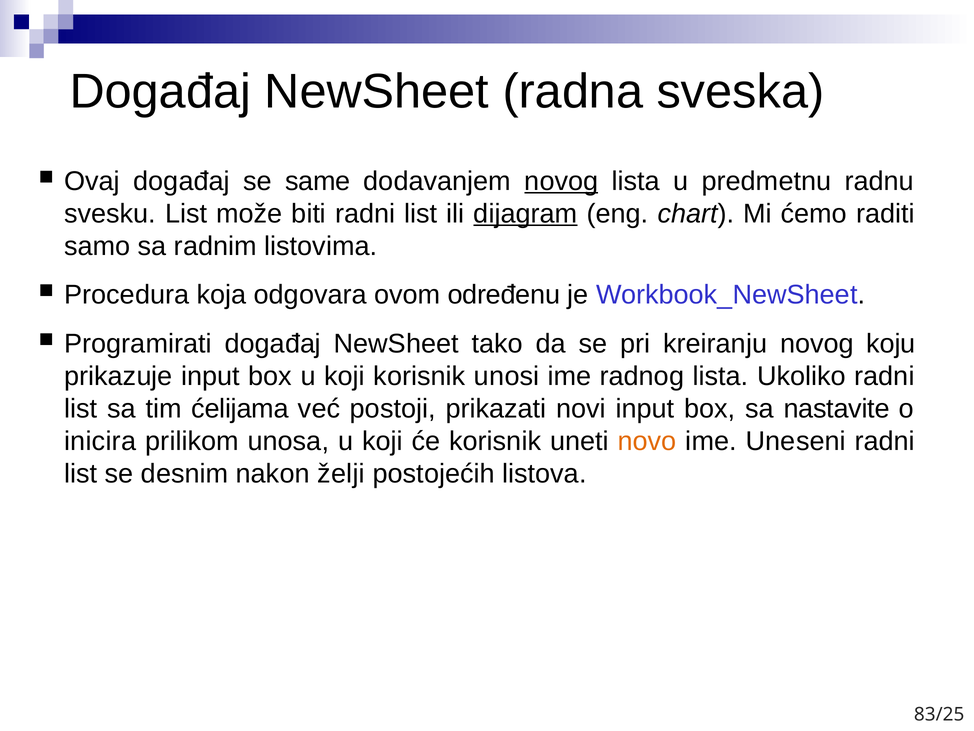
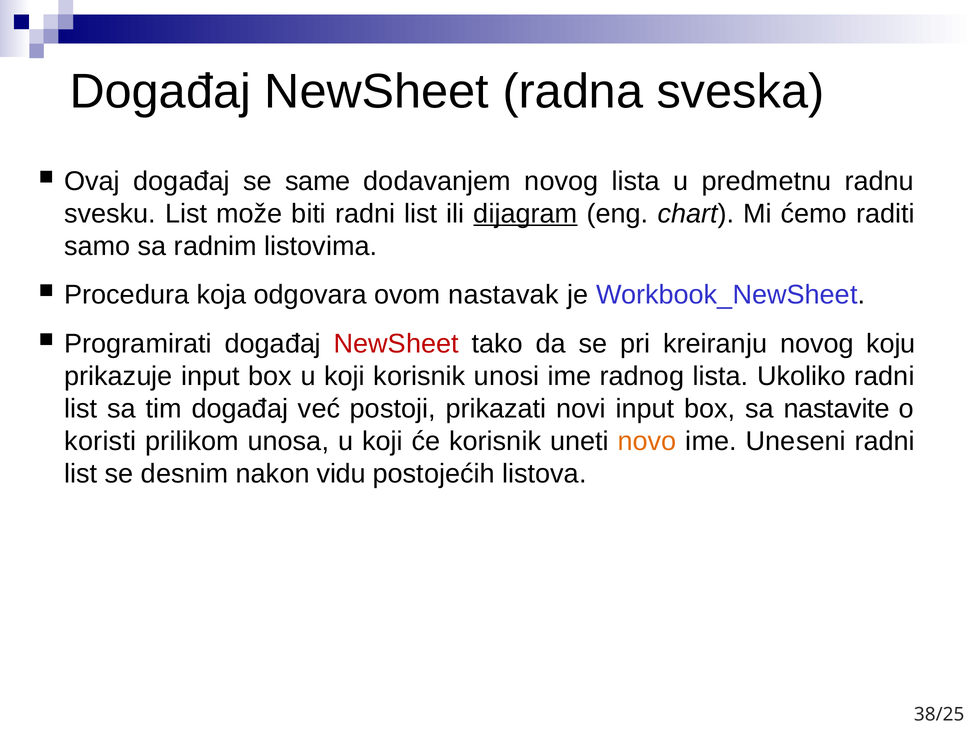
novog at (561, 181) underline: present -> none
određenu: određenu -> nastavak
NewSheet at (396, 343) colour: black -> red
tim ćelijama: ćelijama -> događaj
inicira: inicira -> koristi
želji: želji -> vidu
83/25: 83/25 -> 38/25
